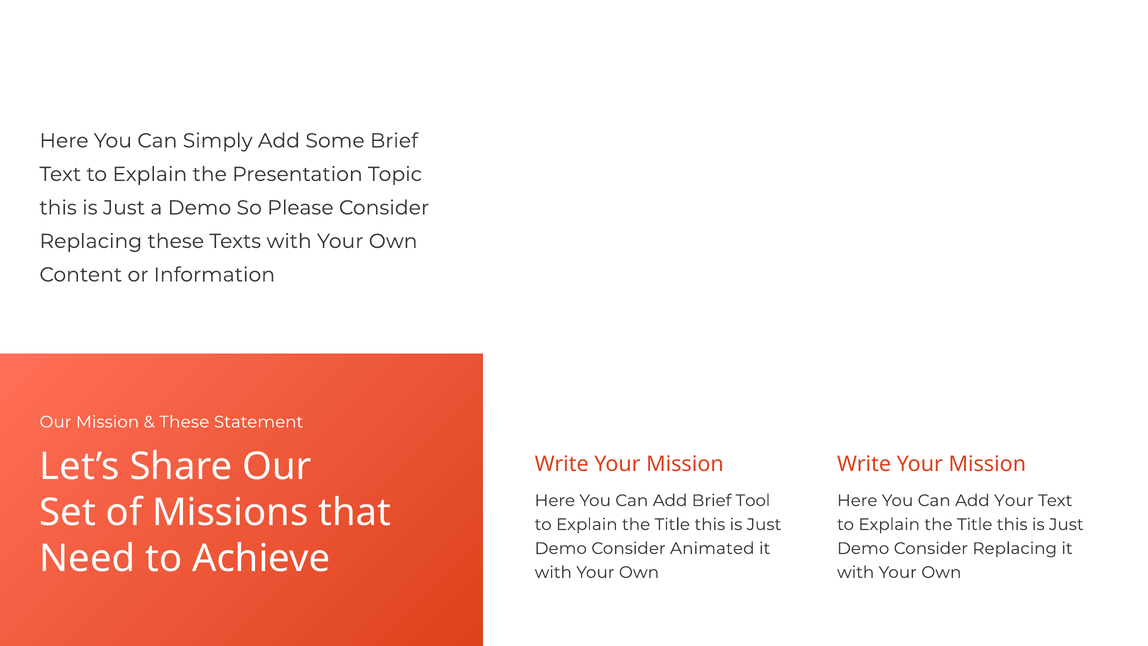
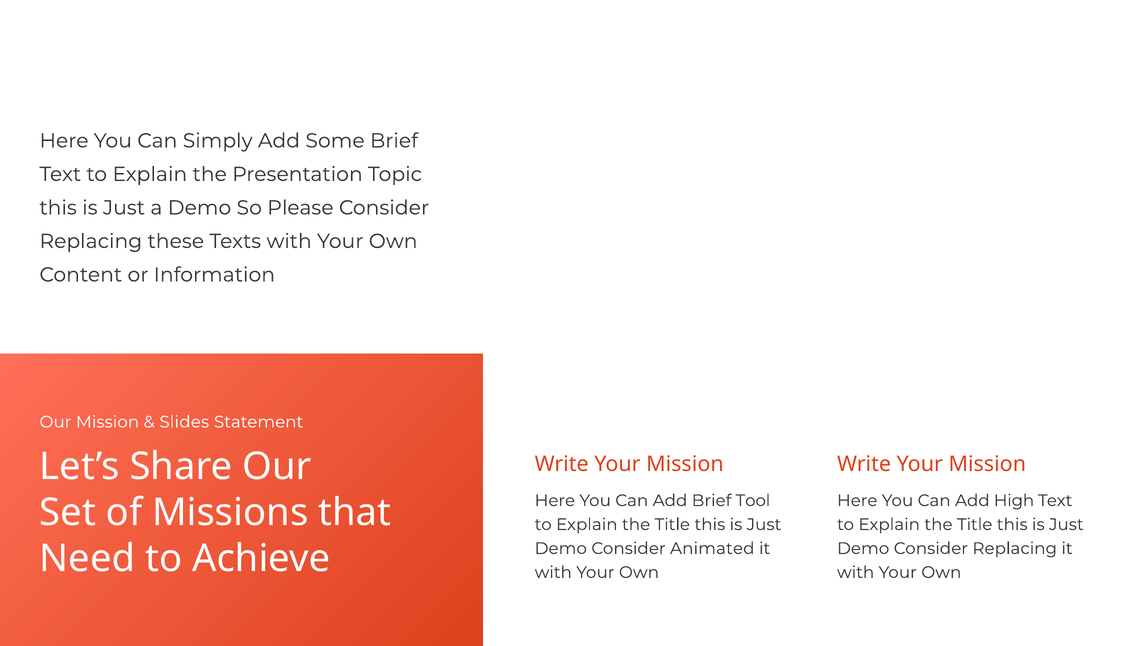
These at (184, 422): These -> Slides
Add Your: Your -> High
